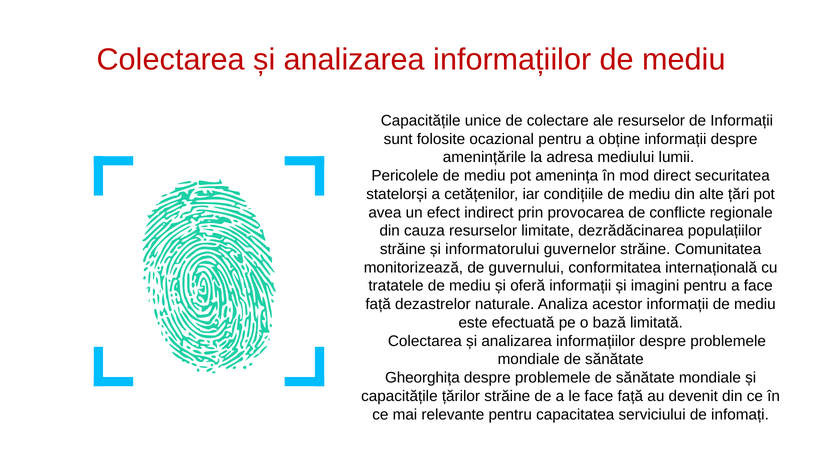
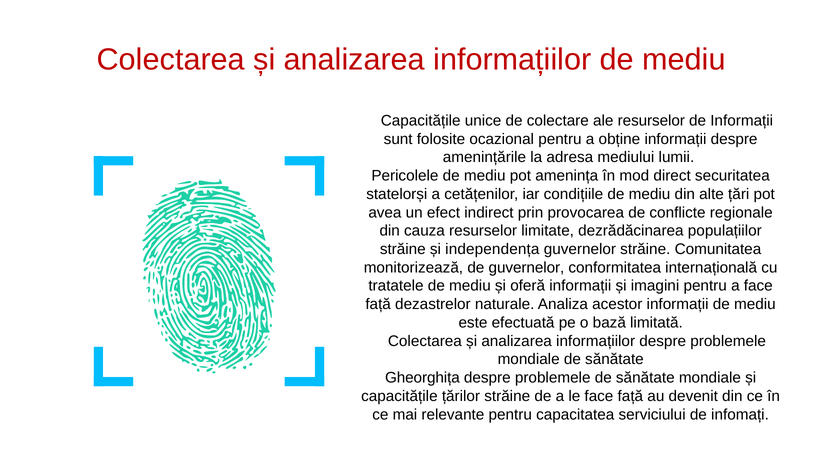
informatorului: informatorului -> independența
de guvernului: guvernului -> guvernelor
